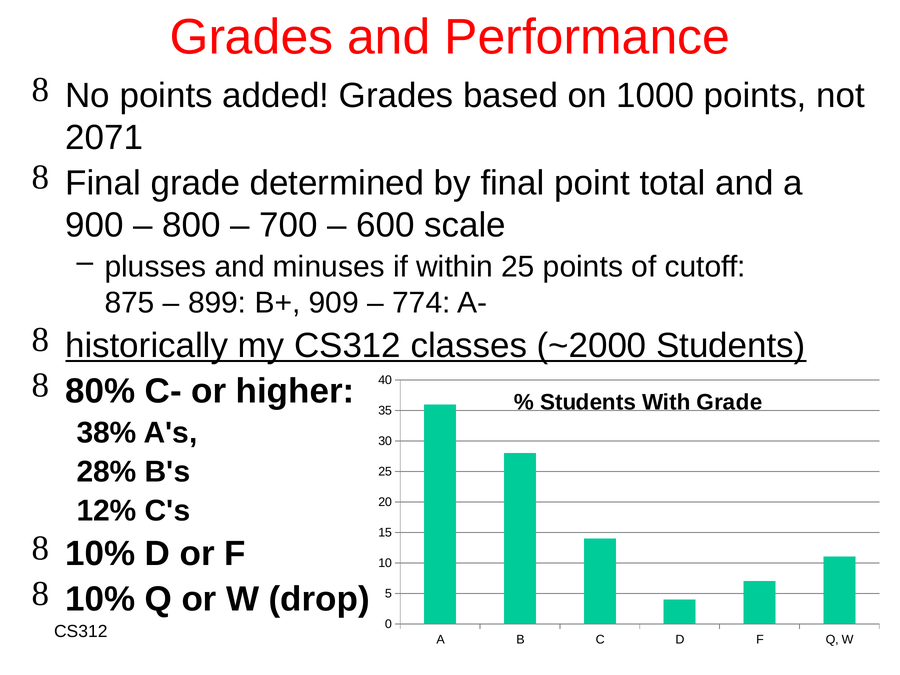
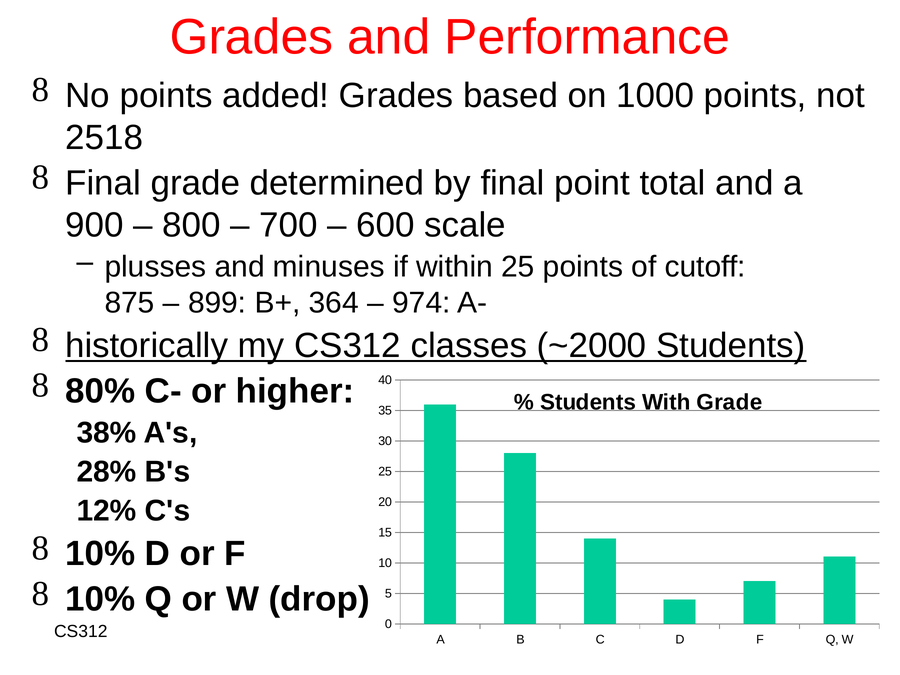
2071: 2071 -> 2518
909: 909 -> 364
774: 774 -> 974
